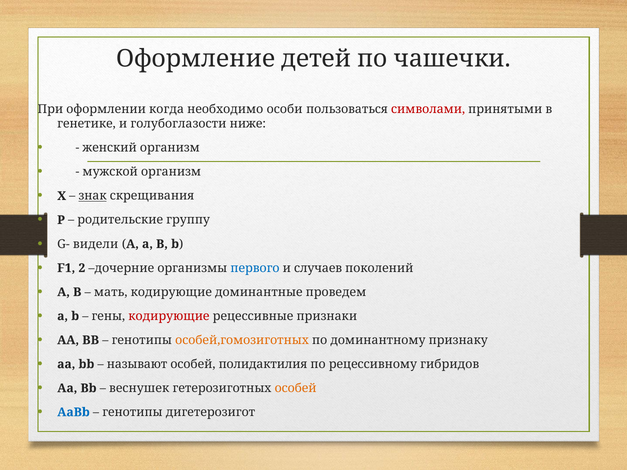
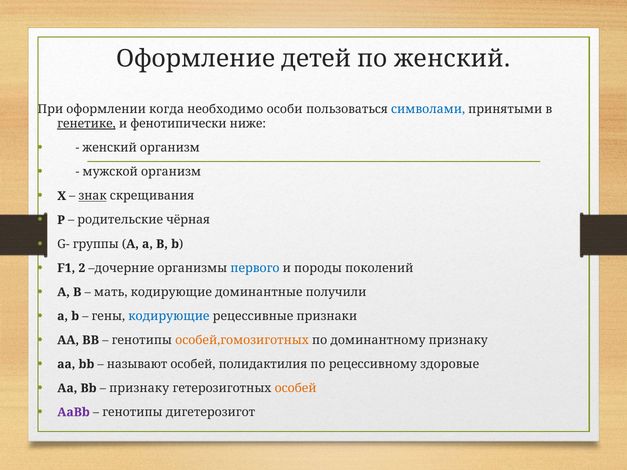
по чашечки: чашечки -> женский
символами colour: red -> blue
генетике underline: none -> present
голубоглазости: голубоглазости -> фенотипически
группу: группу -> чёрная
видели: видели -> группы
случаев: случаев -> породы
проведем: проведем -> получили
кодирующие at (169, 316) colour: red -> blue
гибридов: гибридов -> здоровые
веснушек at (139, 388): веснушек -> признаку
AaBb colour: blue -> purple
